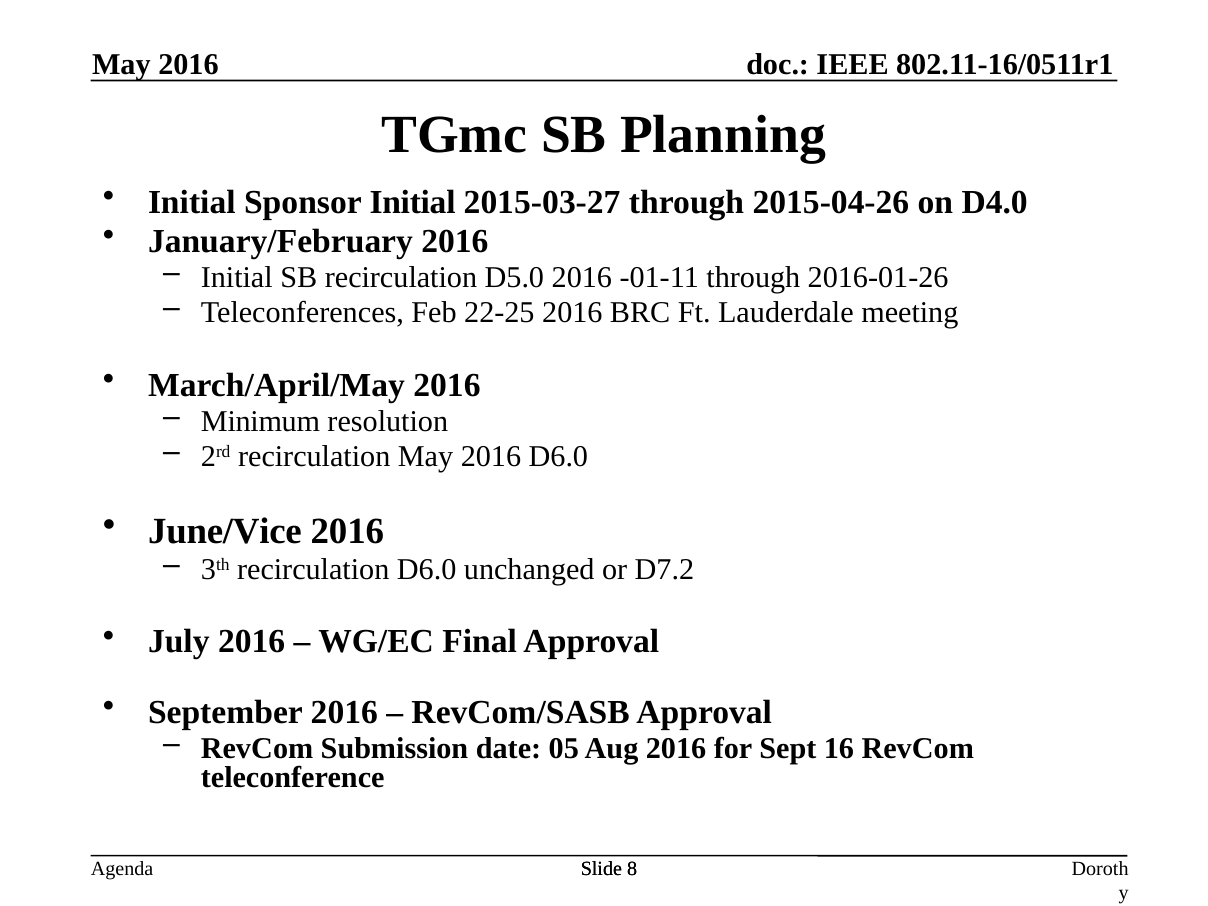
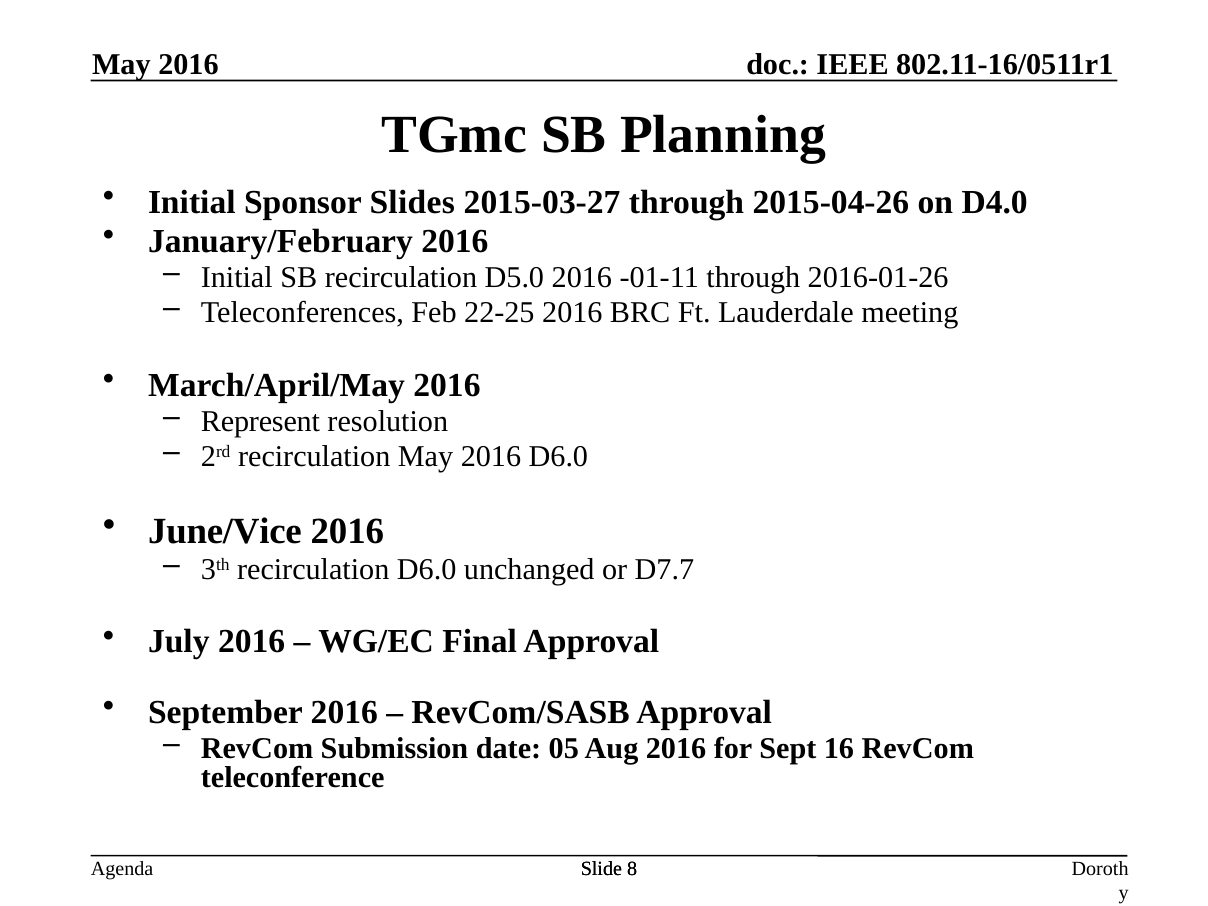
Sponsor Initial: Initial -> Slides
Minimum: Minimum -> Represent
D7.2: D7.2 -> D7.7
